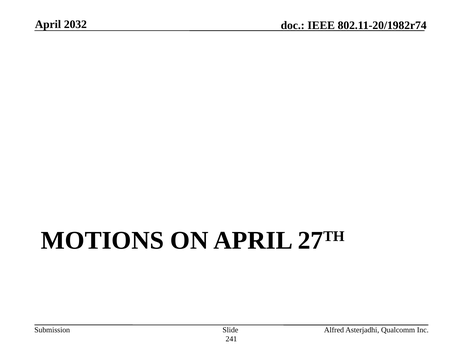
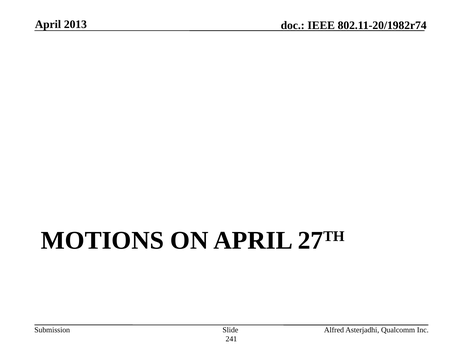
2032: 2032 -> 2013
